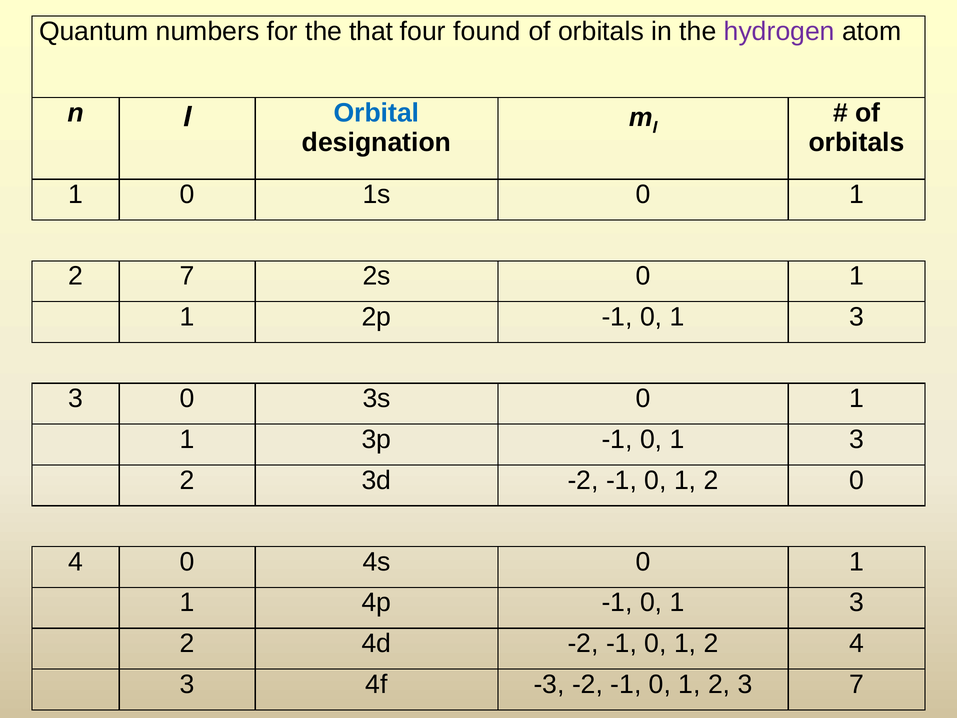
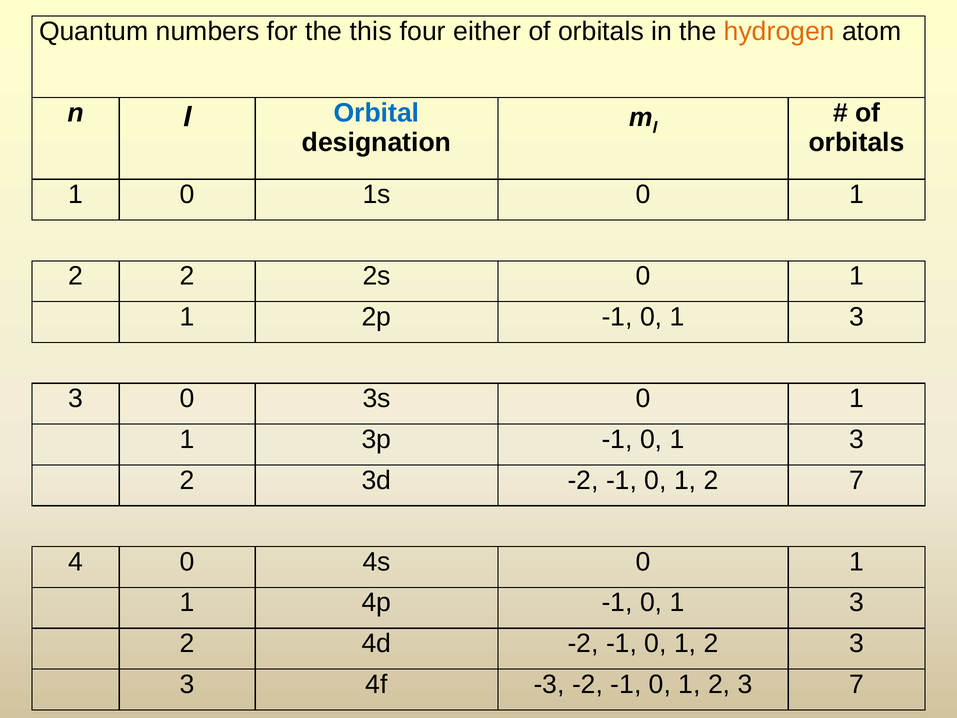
that: that -> this
found: found -> either
hydrogen colour: purple -> orange
2 7: 7 -> 2
2 0: 0 -> 7
4 at (857, 643): 4 -> 3
